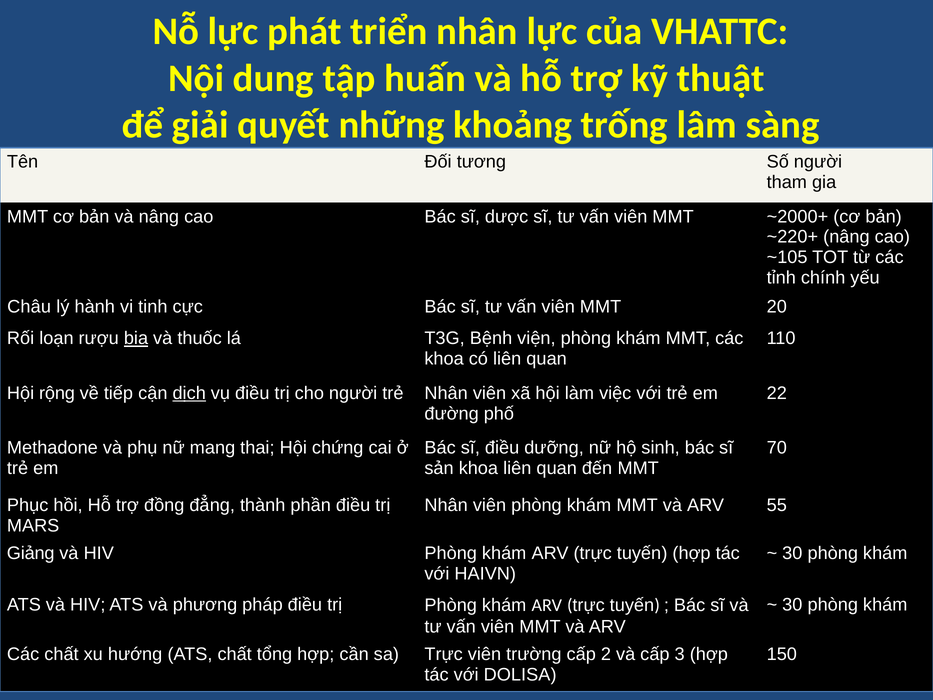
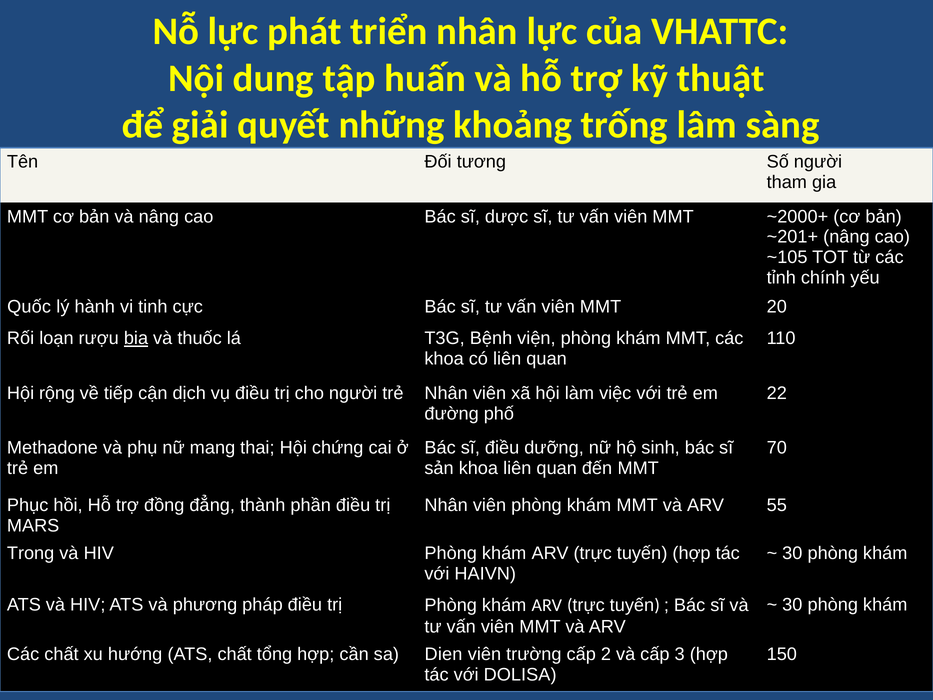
~220+: ~220+ -> ~201+
Châu: Châu -> Quốc
dịch underline: present -> none
Giảng: Giảng -> Trong
sa Trực: Trực -> Dien
